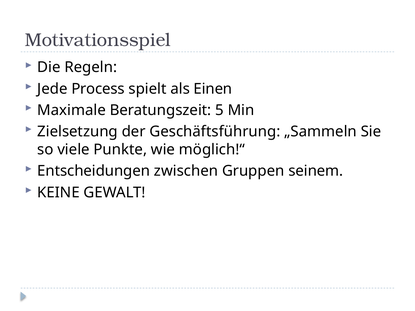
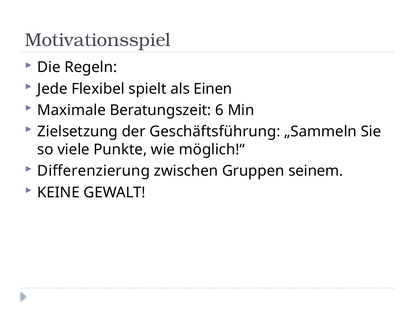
Process: Process -> Flexibel
5: 5 -> 6
Entscheidungen: Entscheidungen -> Differenzierung
